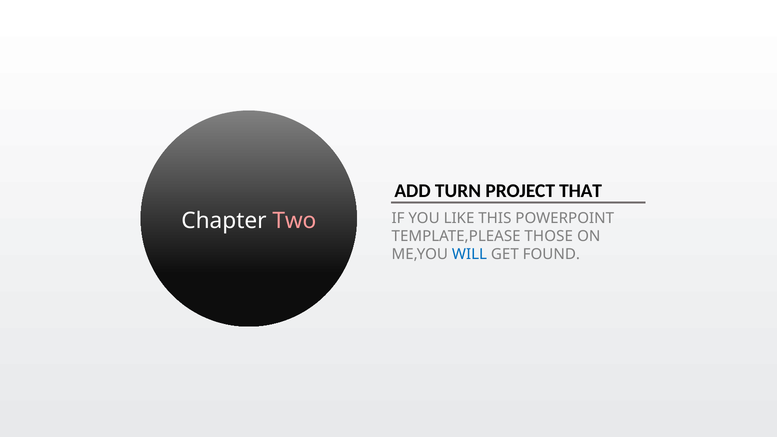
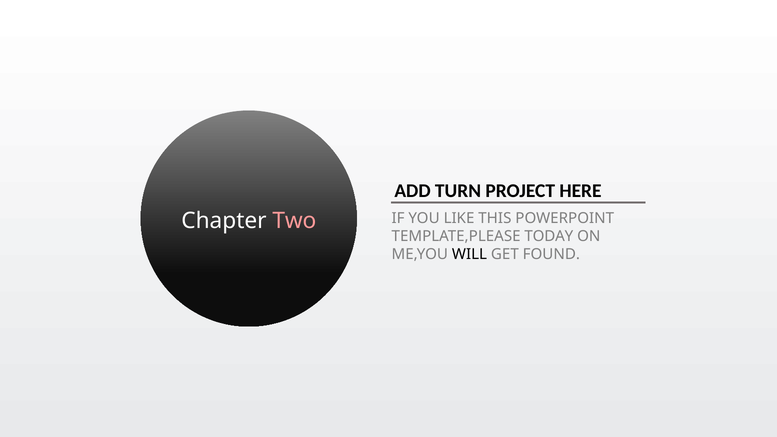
THAT: THAT -> HERE
THOSE: THOSE -> TODAY
WILL colour: blue -> black
